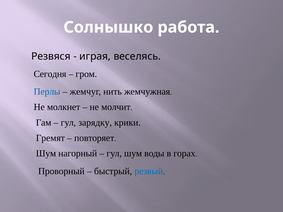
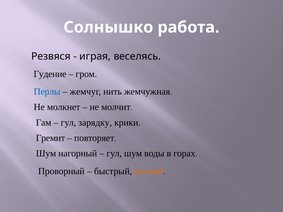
Сегодня: Сегодня -> Гудение
Гремят: Гремят -> Гремит
резвый colour: blue -> orange
